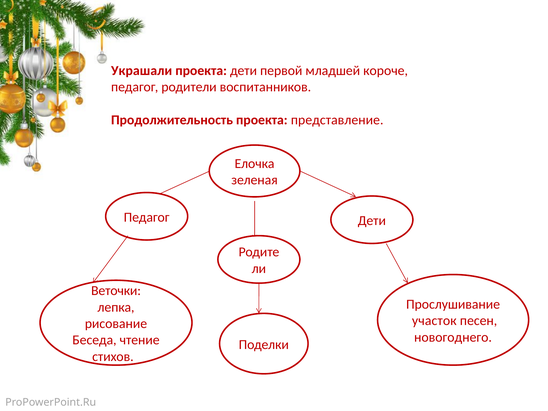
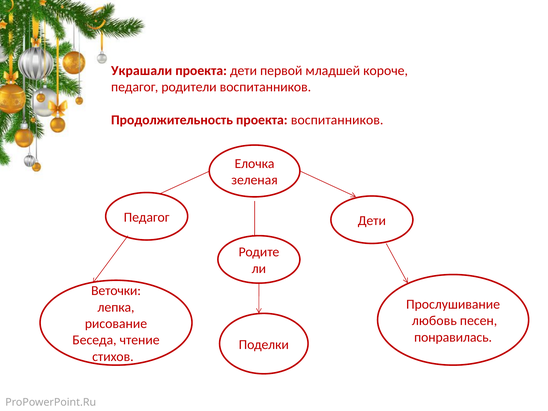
проекта представление: представление -> воспитанников
участок: участок -> любовь
новогоднего: новогоднего -> понравилась
